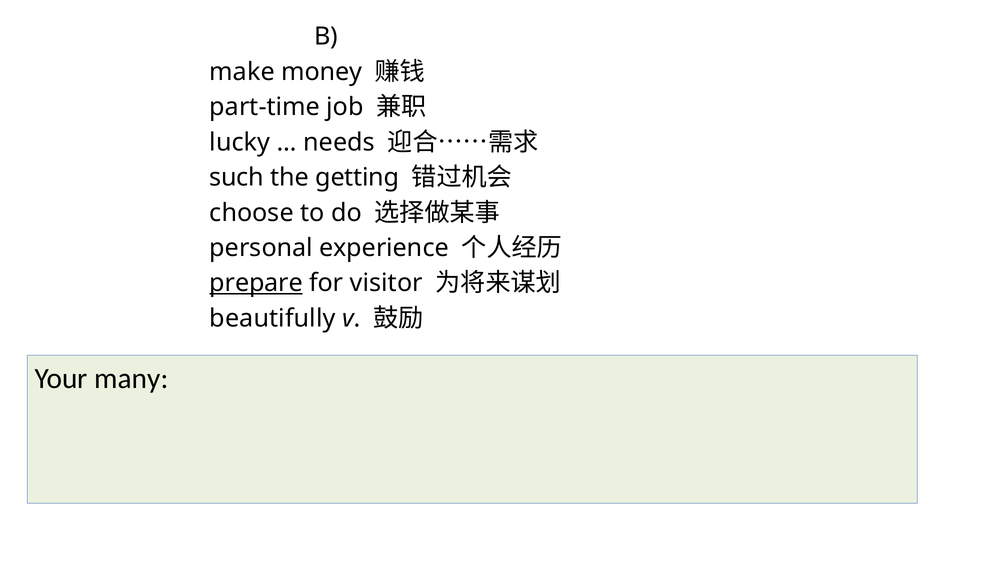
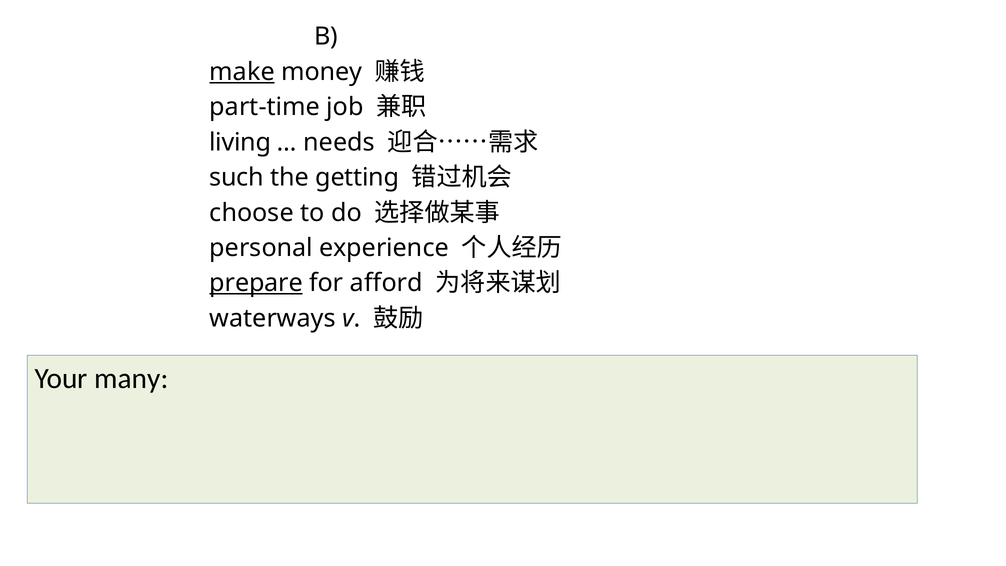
make underline: none -> present
lucky: lucky -> living
visitor: visitor -> afford
beautifully: beautifully -> waterways
